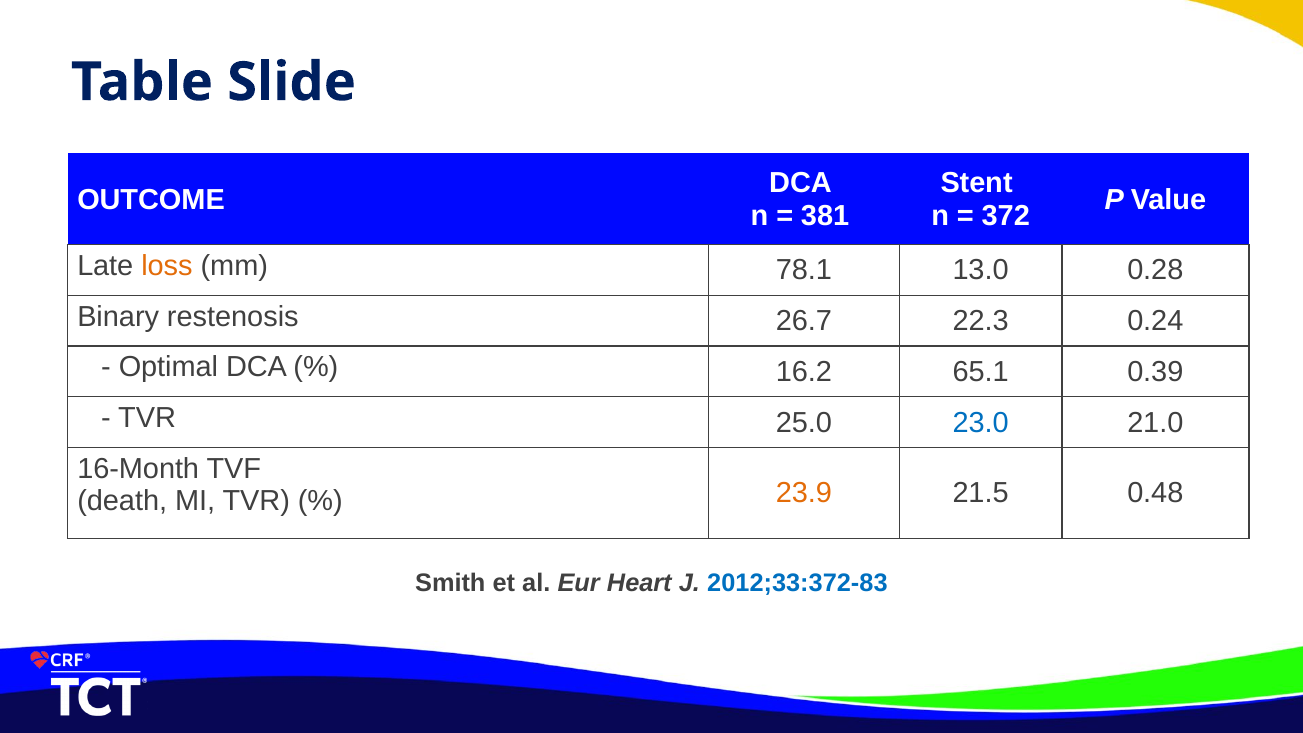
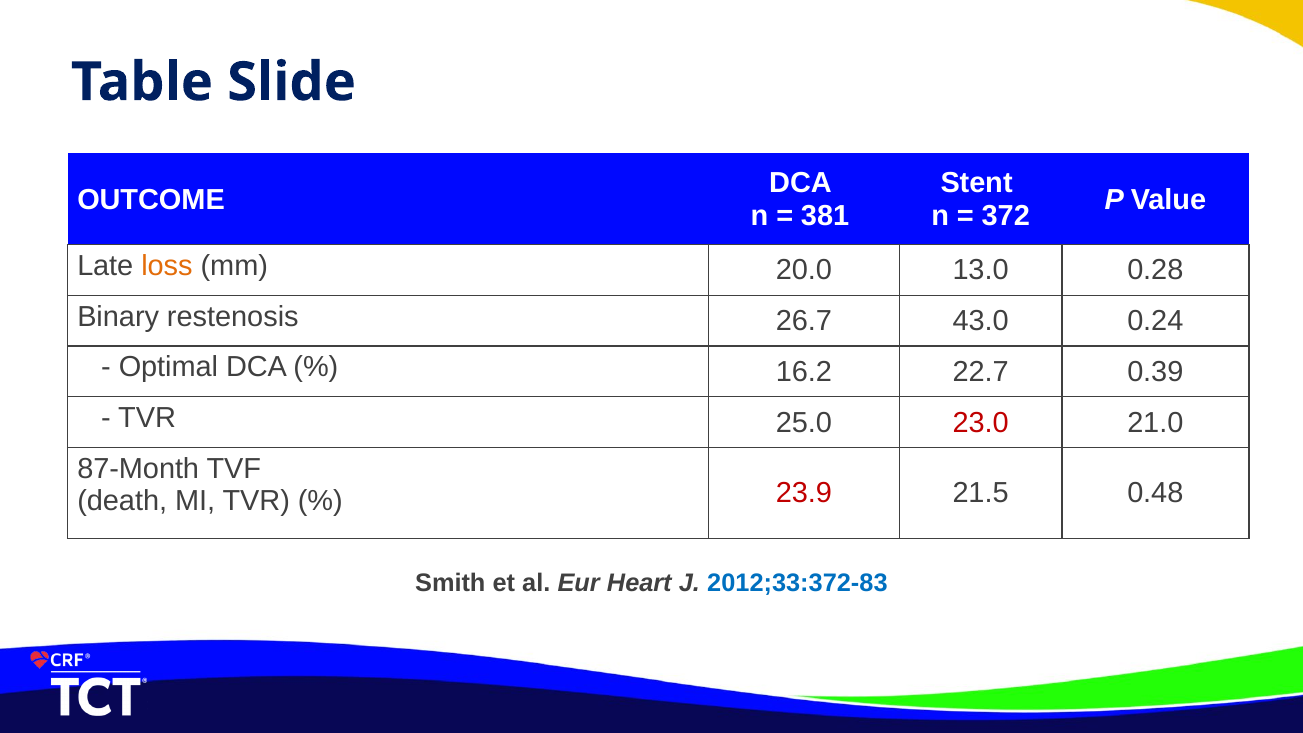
78.1: 78.1 -> 20.0
22.3: 22.3 -> 43.0
65.1: 65.1 -> 22.7
23.0 colour: blue -> red
16-Month: 16-Month -> 87-Month
23.9 colour: orange -> red
